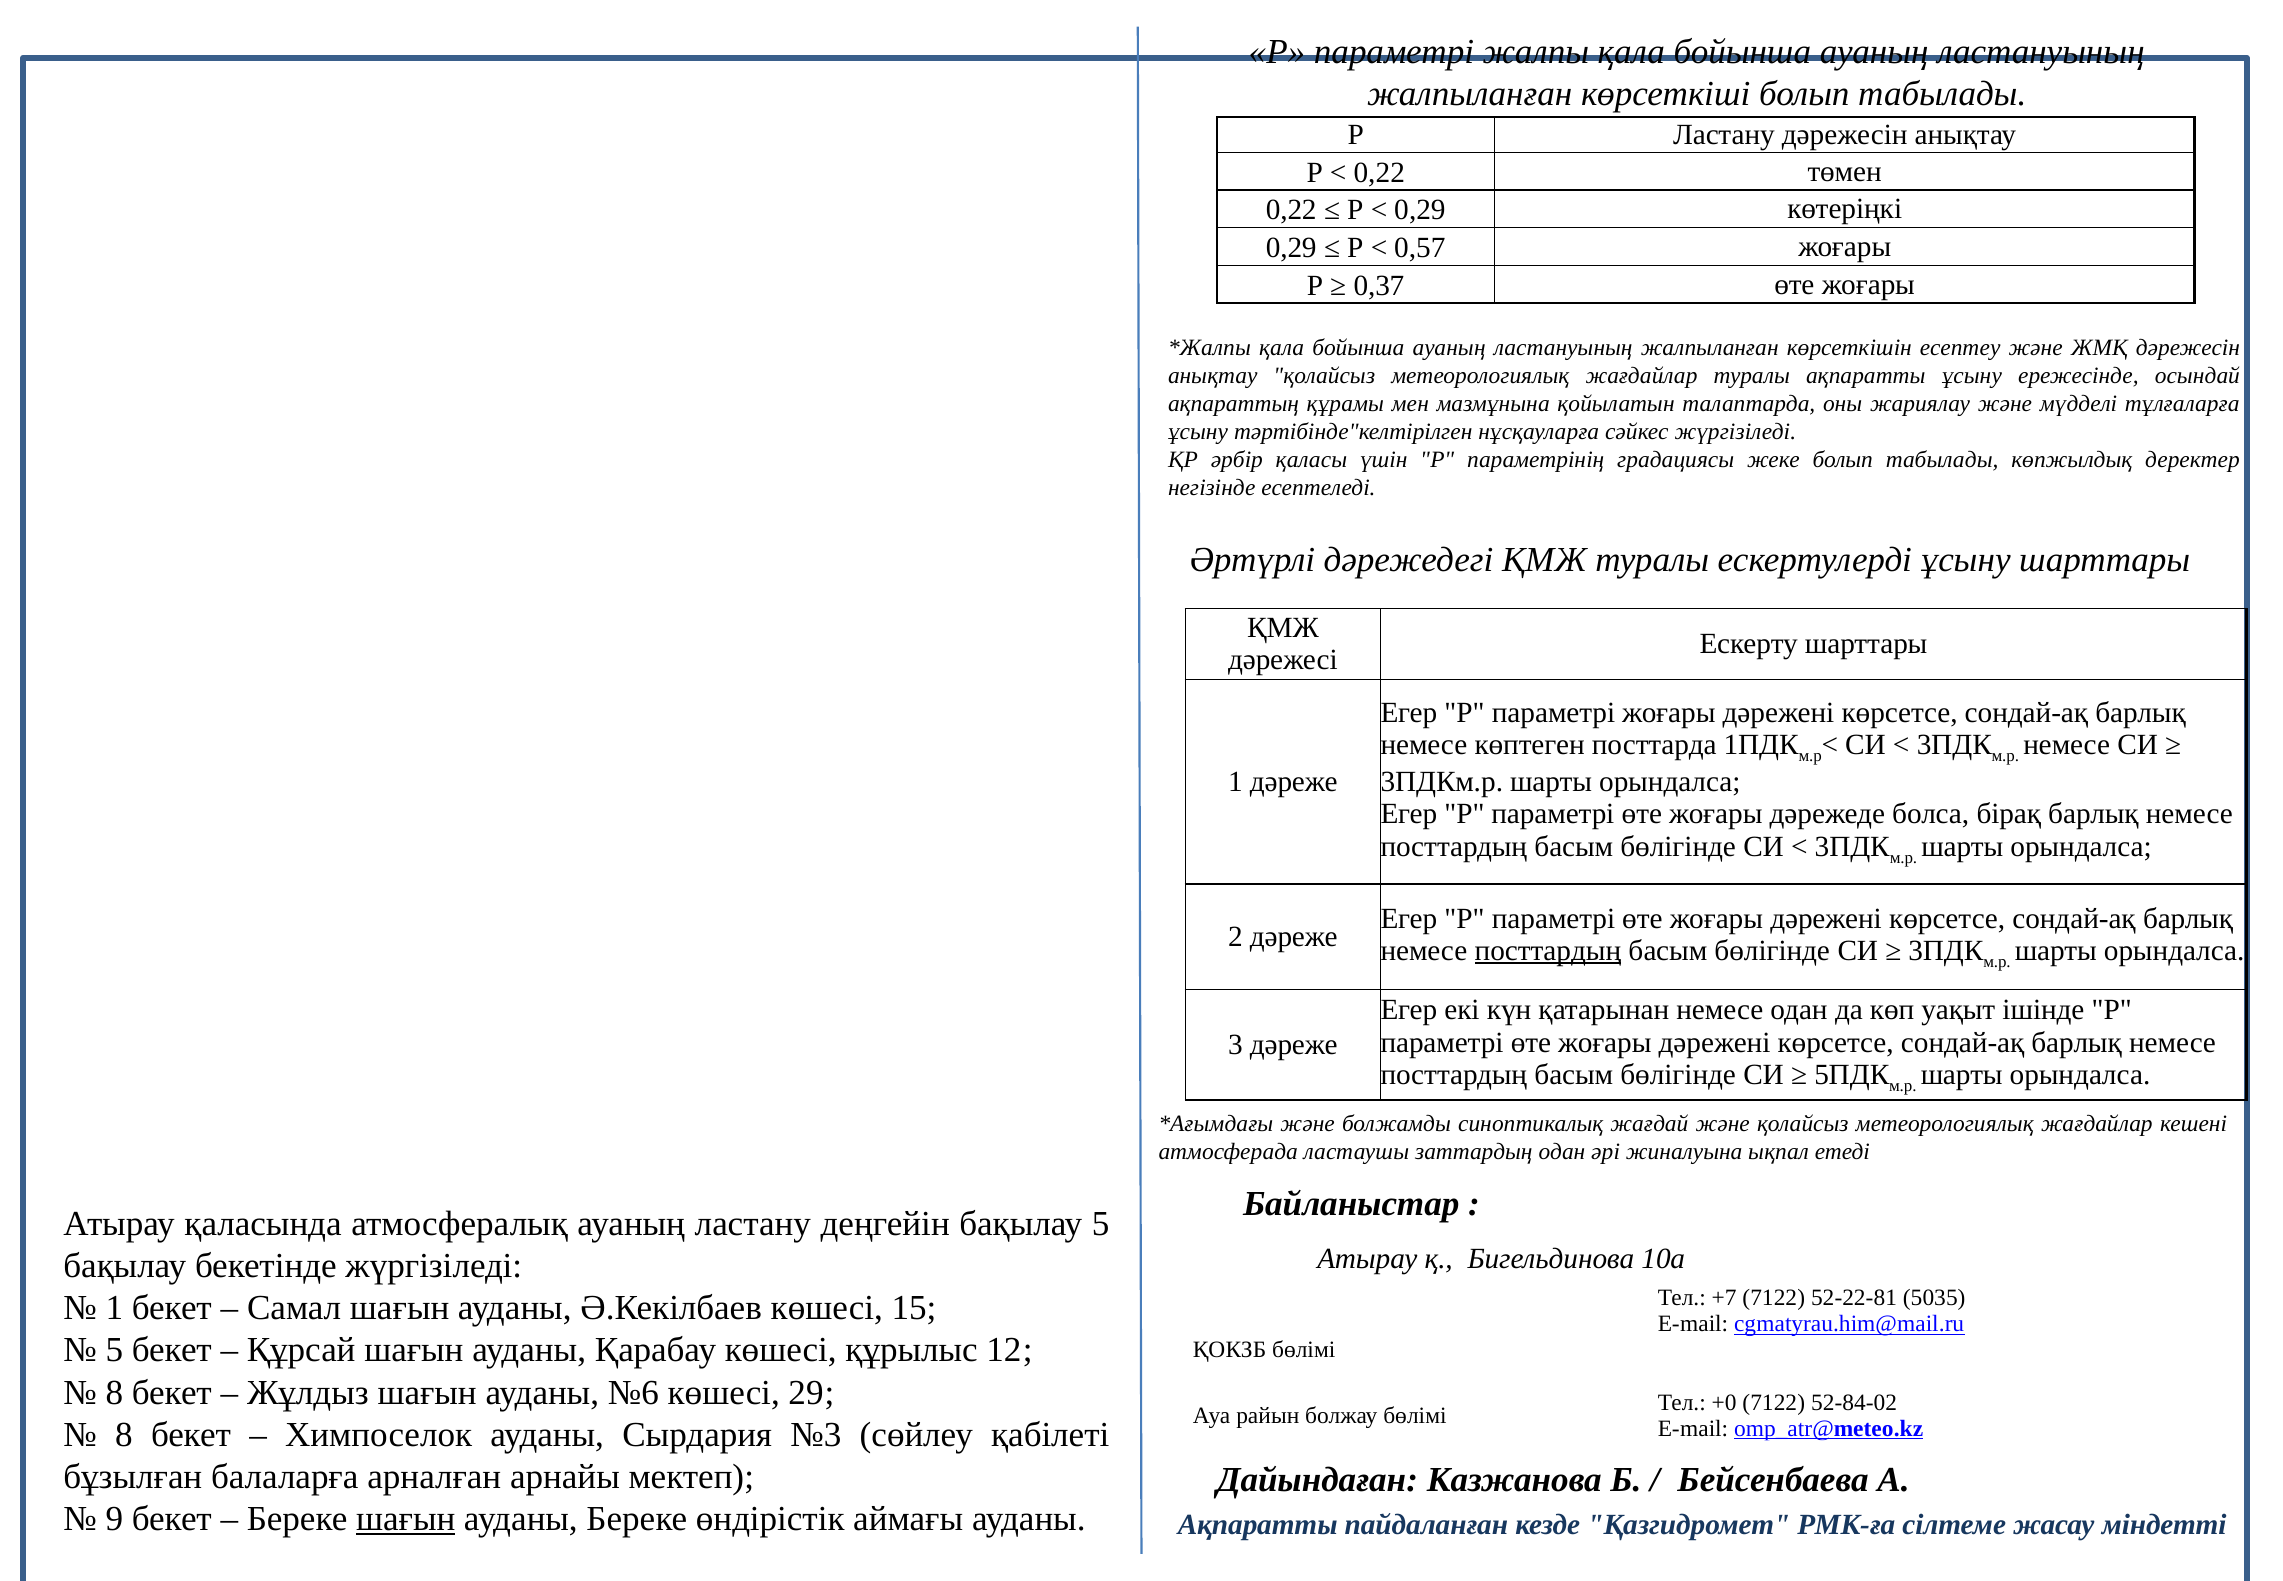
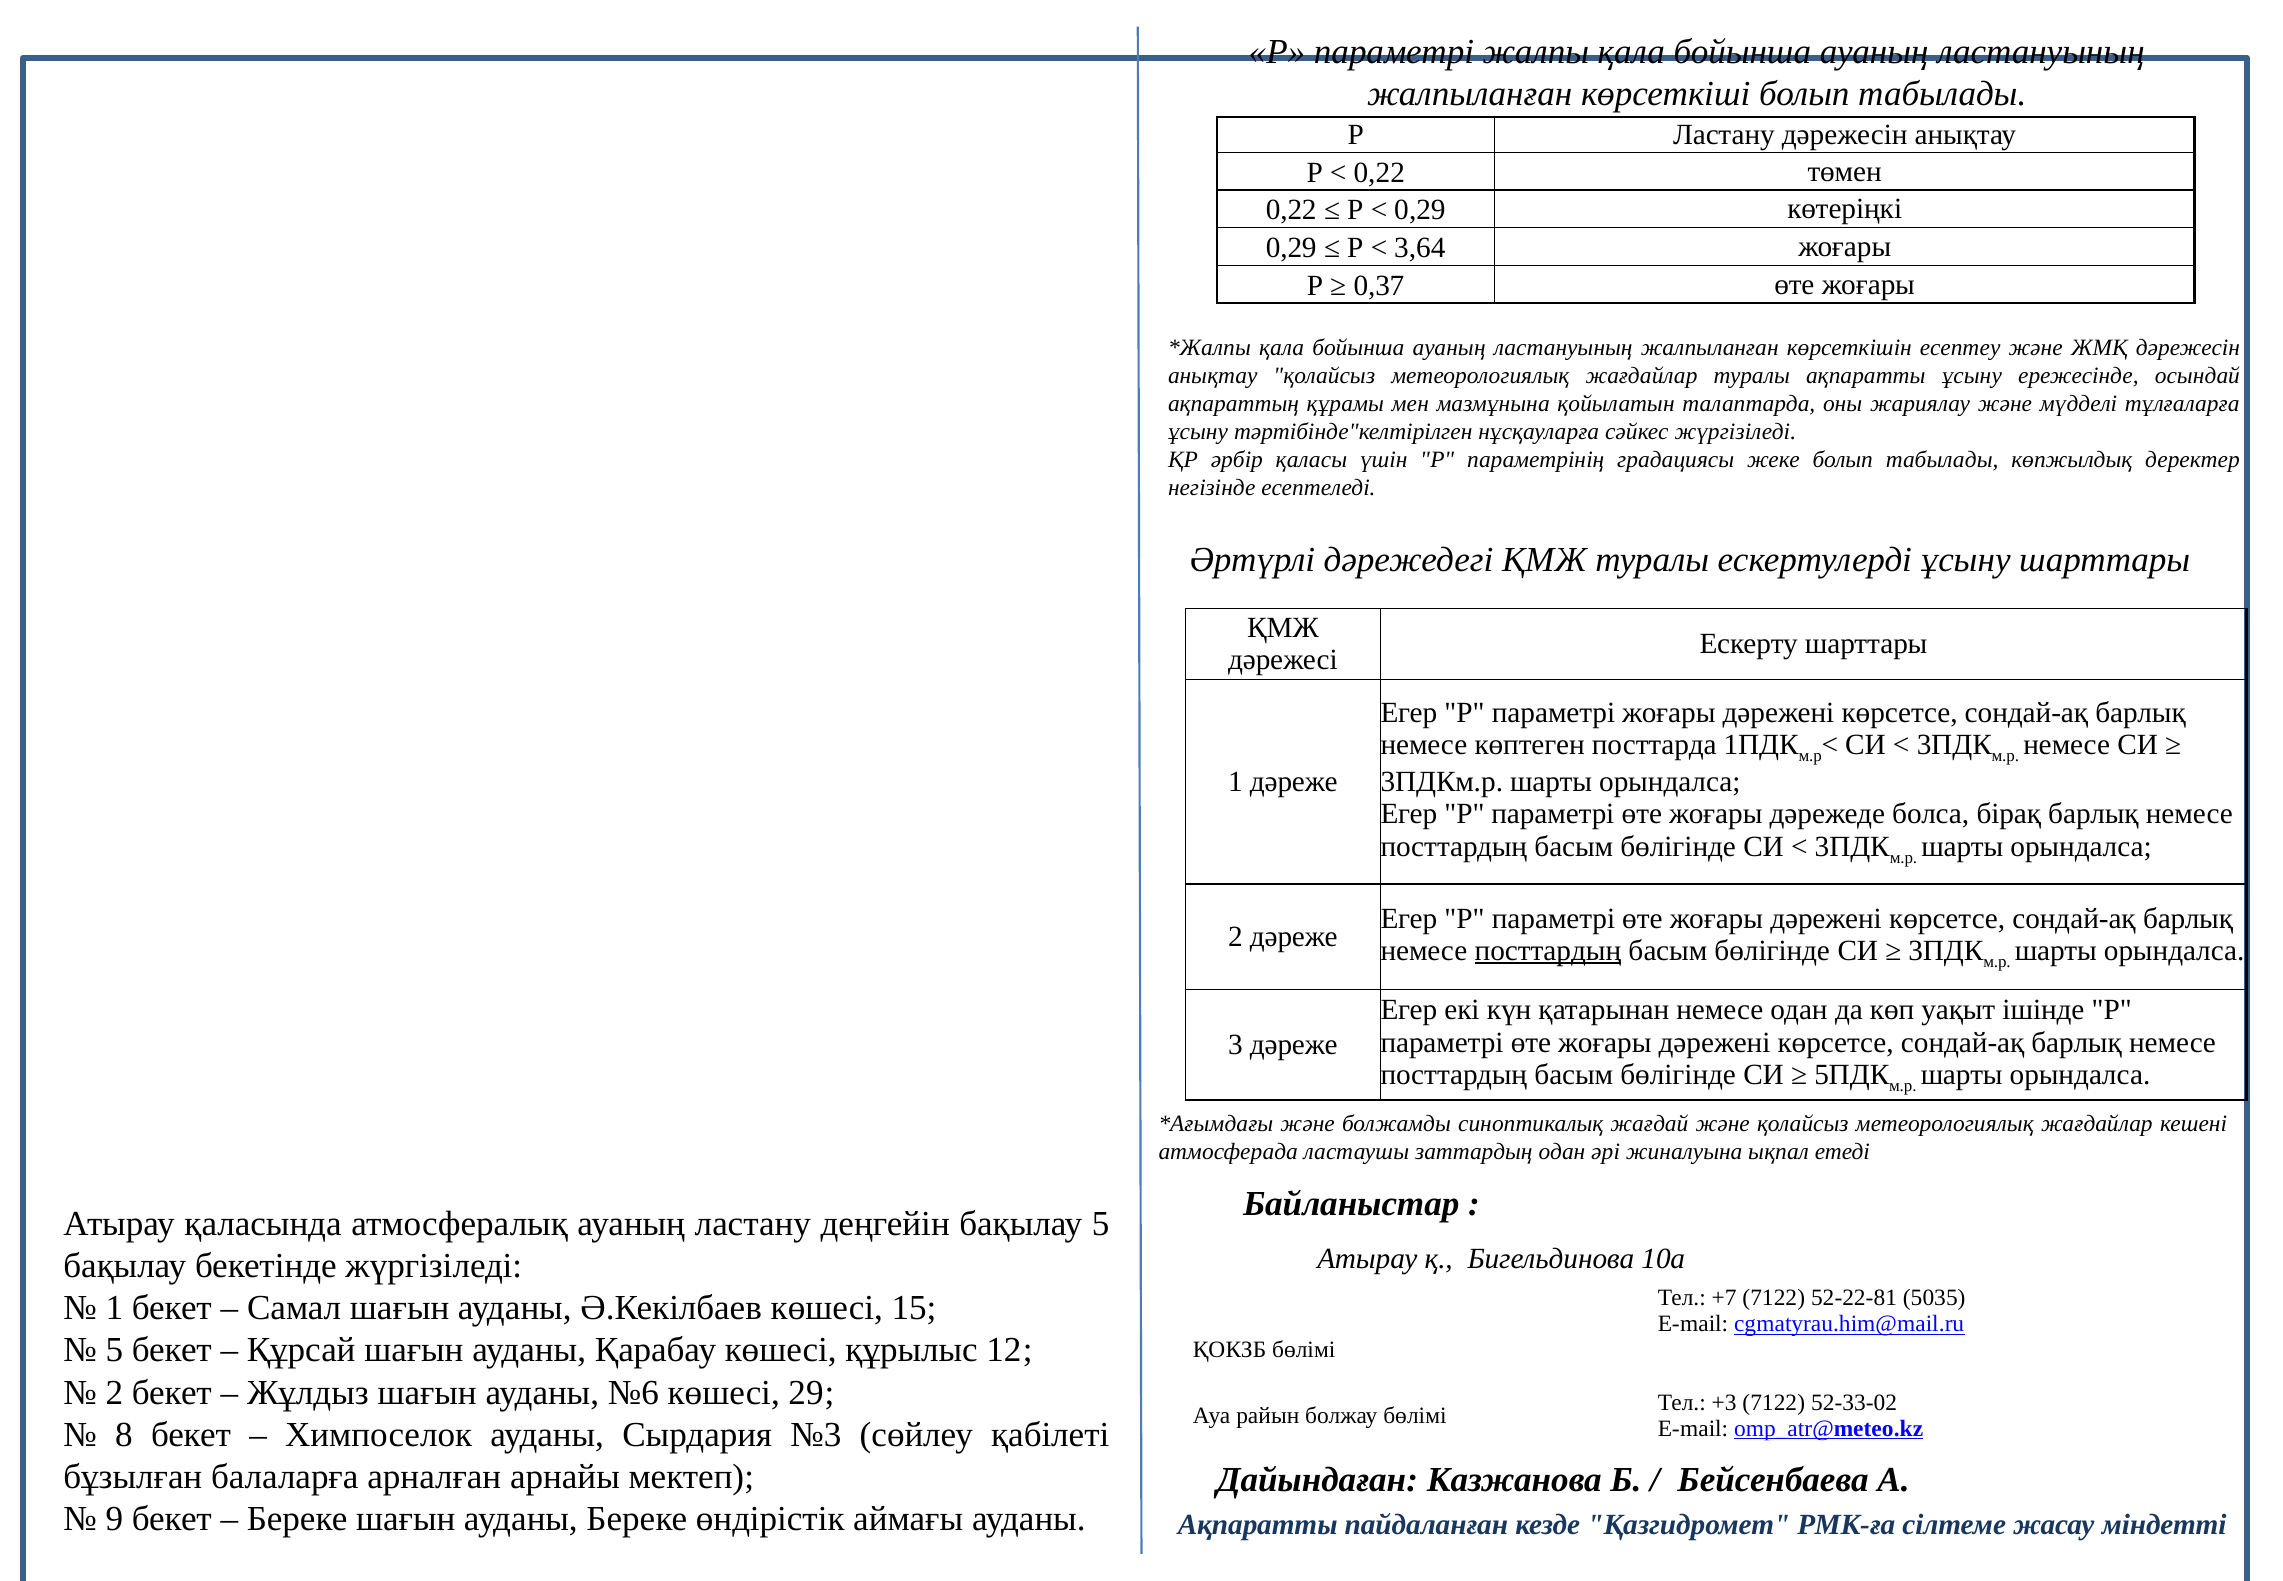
0,57: 0,57 -> 3,64
8 at (114, 1392): 8 -> 2
+0: +0 -> +3
52-84-02: 52-84-02 -> 52-33-02
шағын at (406, 1519) underline: present -> none
